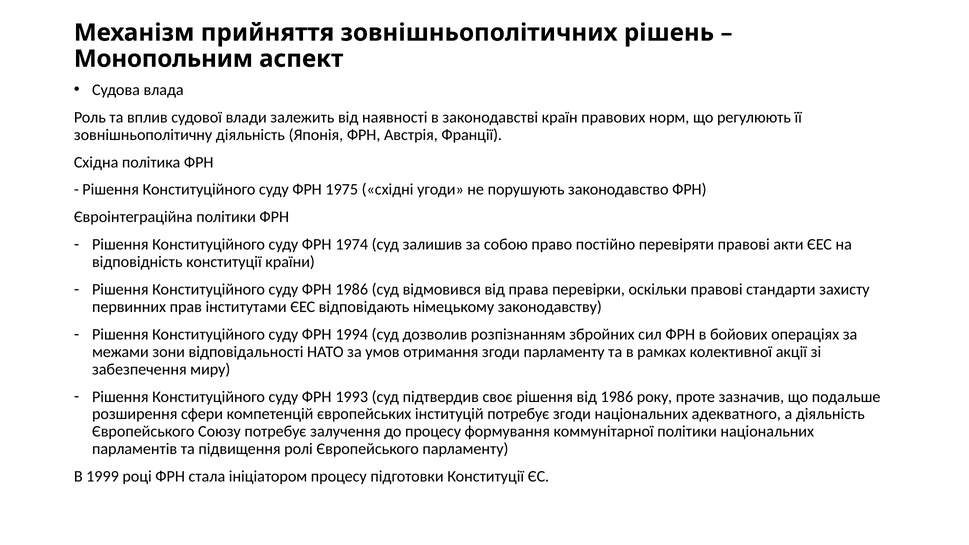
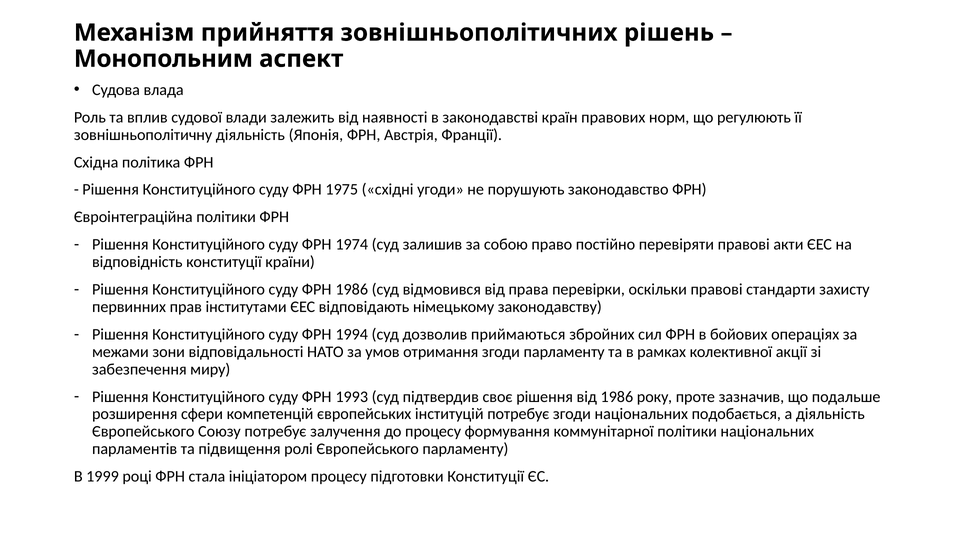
розпізнанням: розпізнанням -> приймаються
адекватного: адекватного -> подобається
